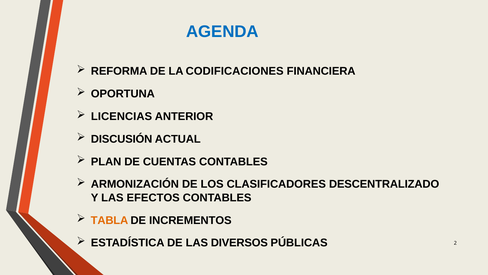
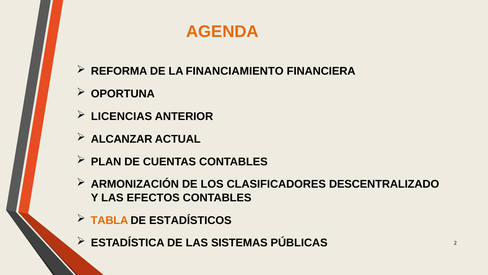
AGENDA colour: blue -> orange
CODIFICACIONES: CODIFICACIONES -> FINANCIAMIENTO
DISCUSIÓN: DISCUSIÓN -> ALCANZAR
INCREMENTOS: INCREMENTOS -> ESTADÍSTICOS
DIVERSOS: DIVERSOS -> SISTEMAS
